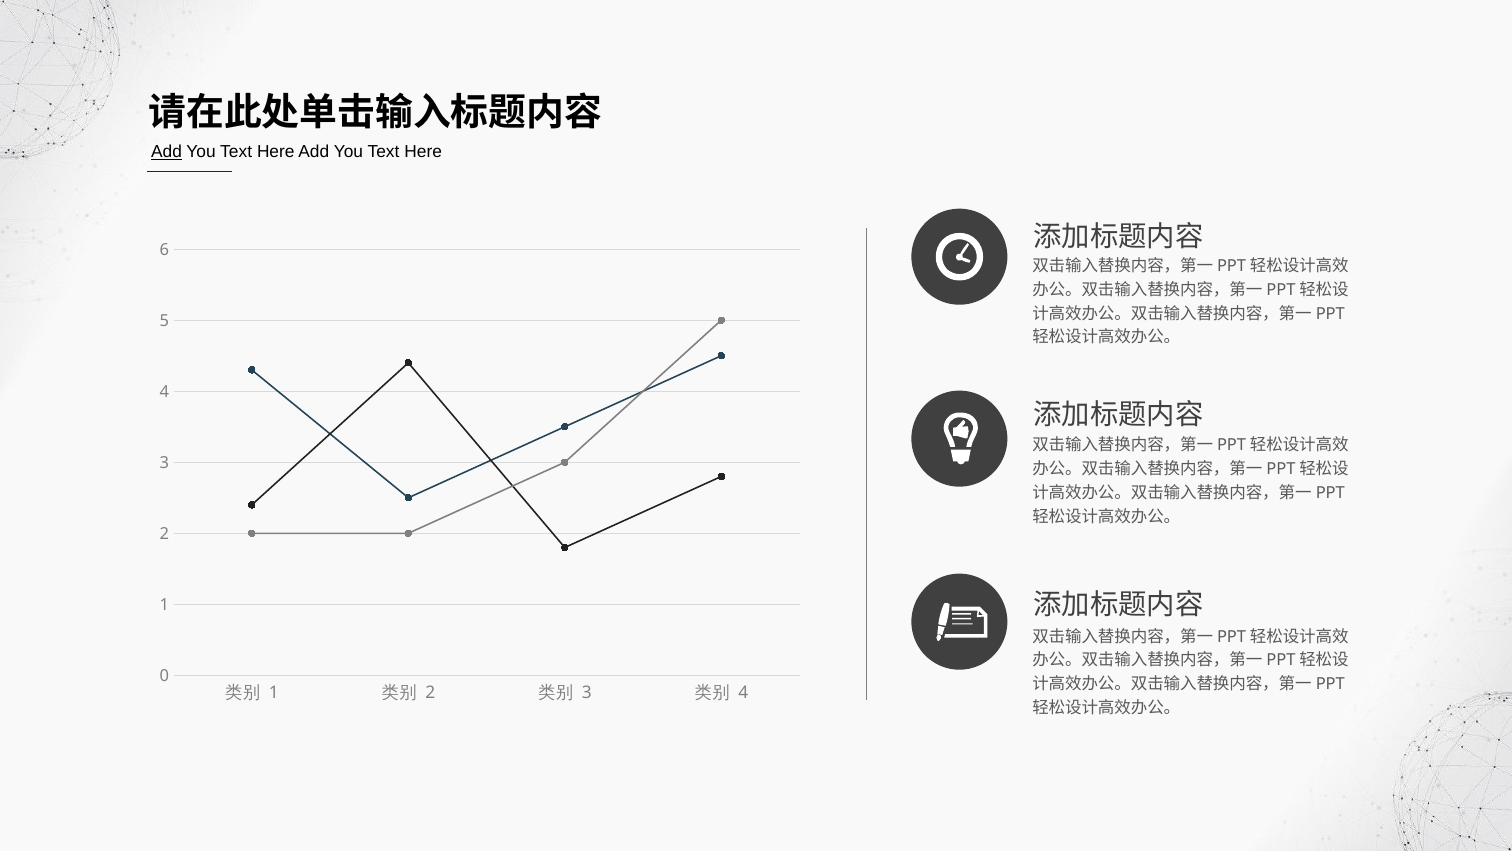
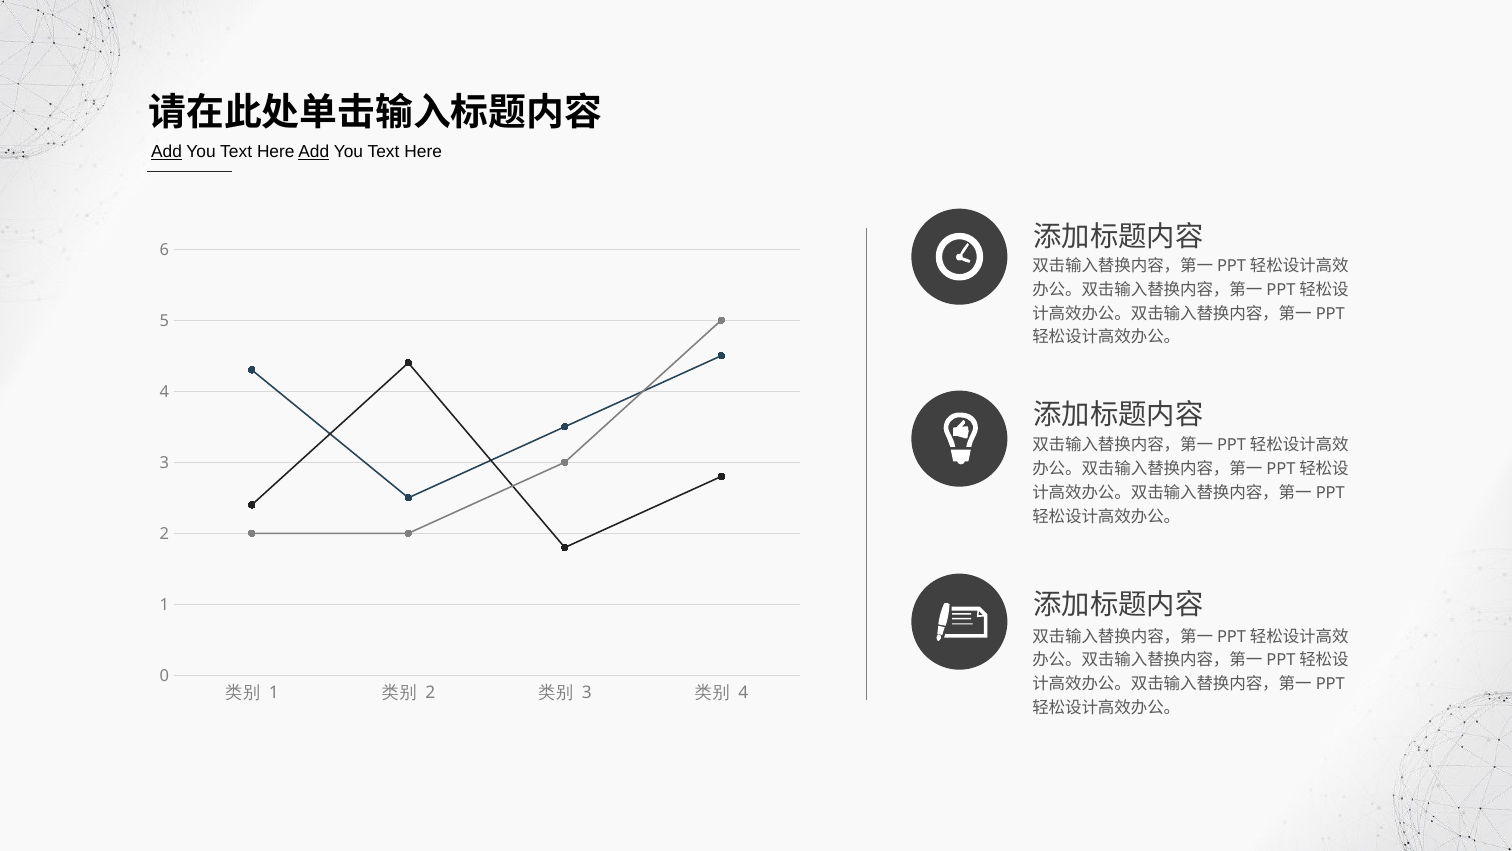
Add at (314, 152) underline: none -> present
